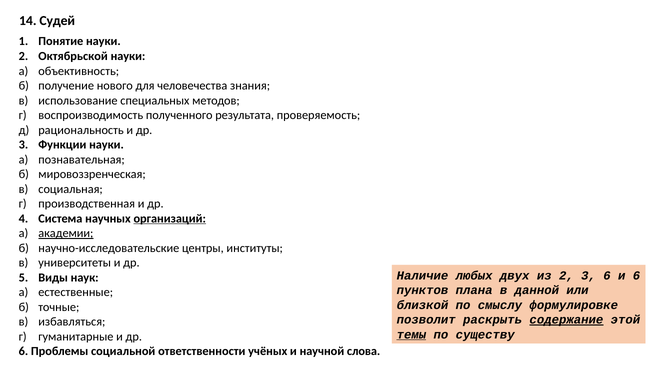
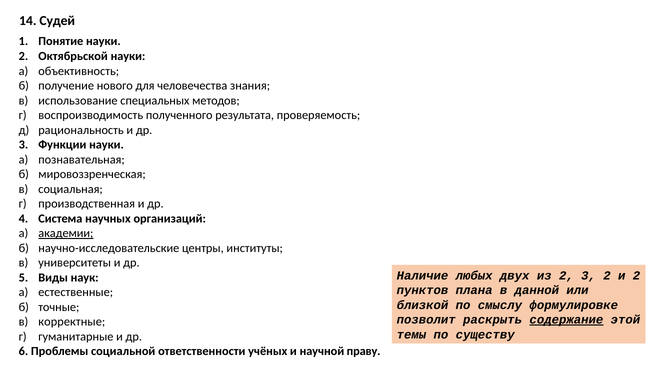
организаций underline: present -> none
3 6: 6 -> 2
и 6: 6 -> 2
избавляться: избавляться -> корректные
темы underline: present -> none
слова: слова -> праву
